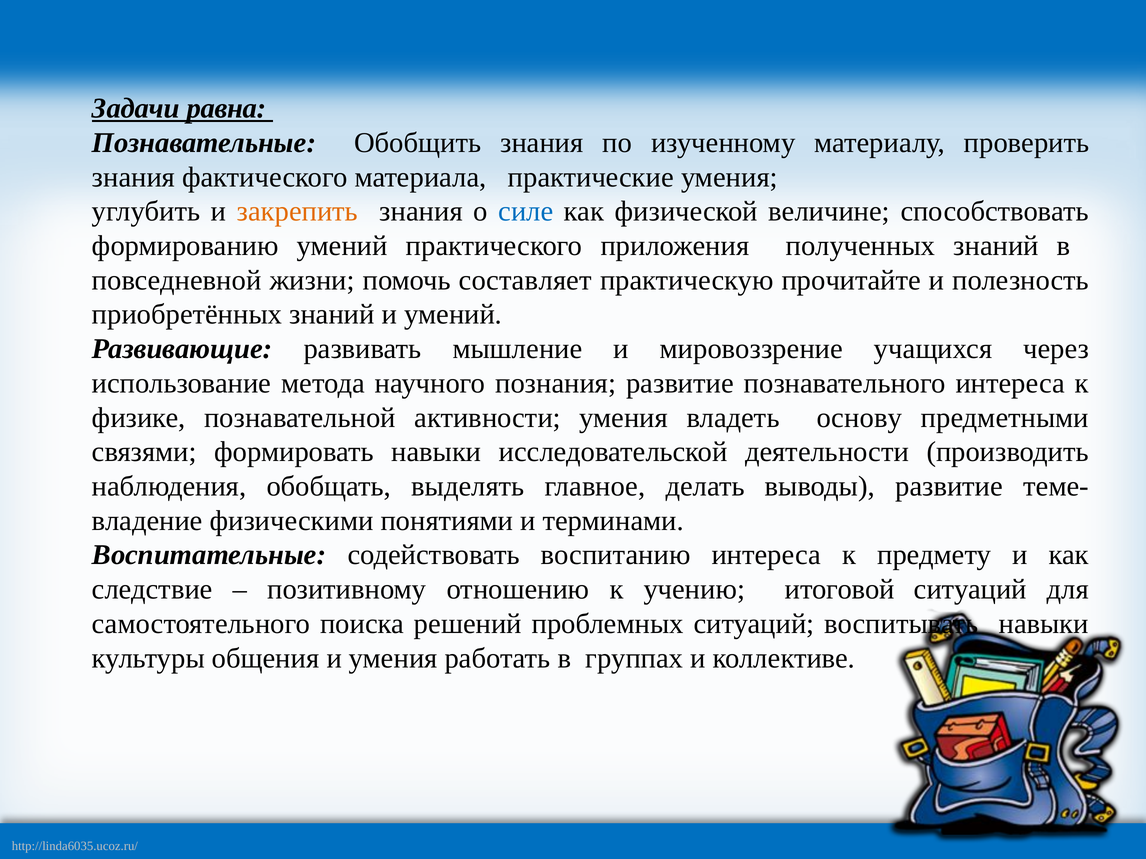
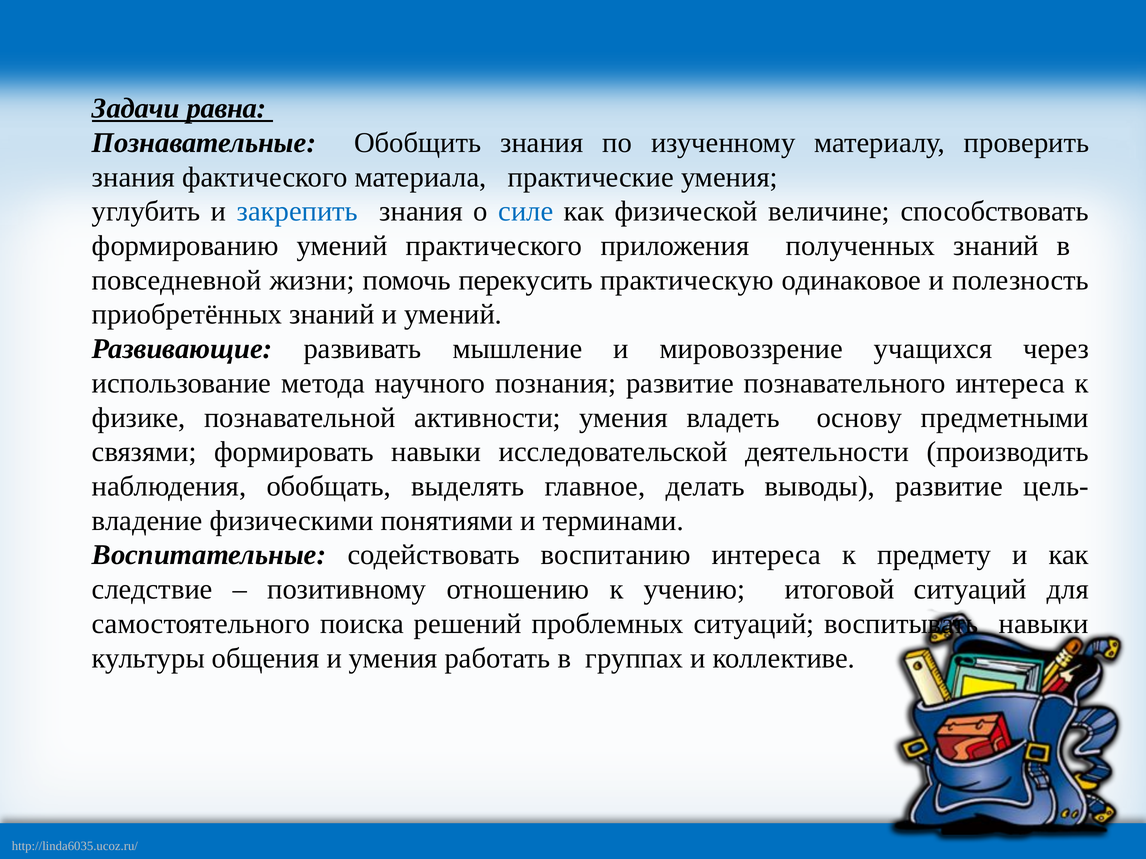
закрепить colour: orange -> blue
составляет: составляет -> перекусить
прочитайте: прочитайте -> одинаковое
теме-: теме- -> цель-
